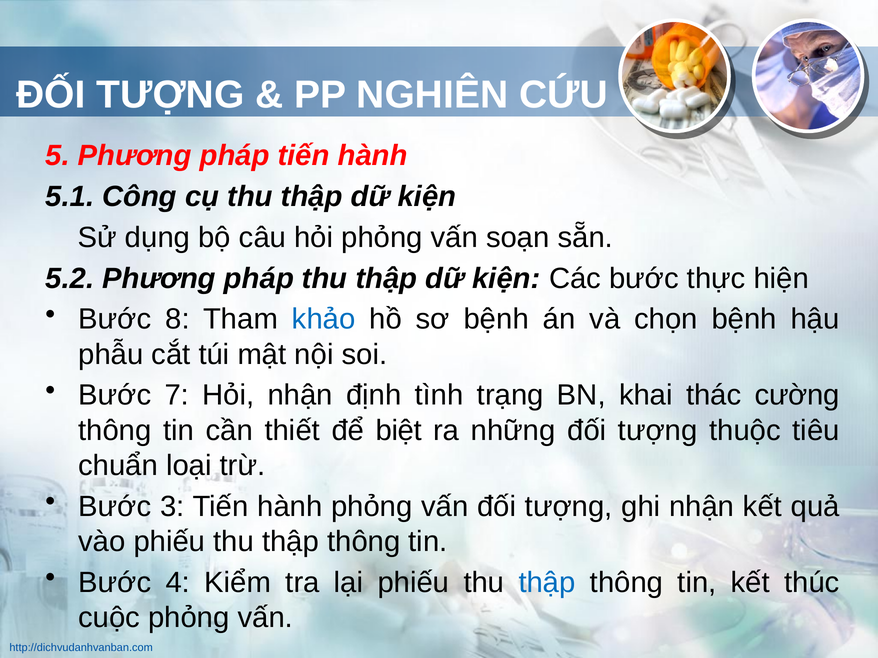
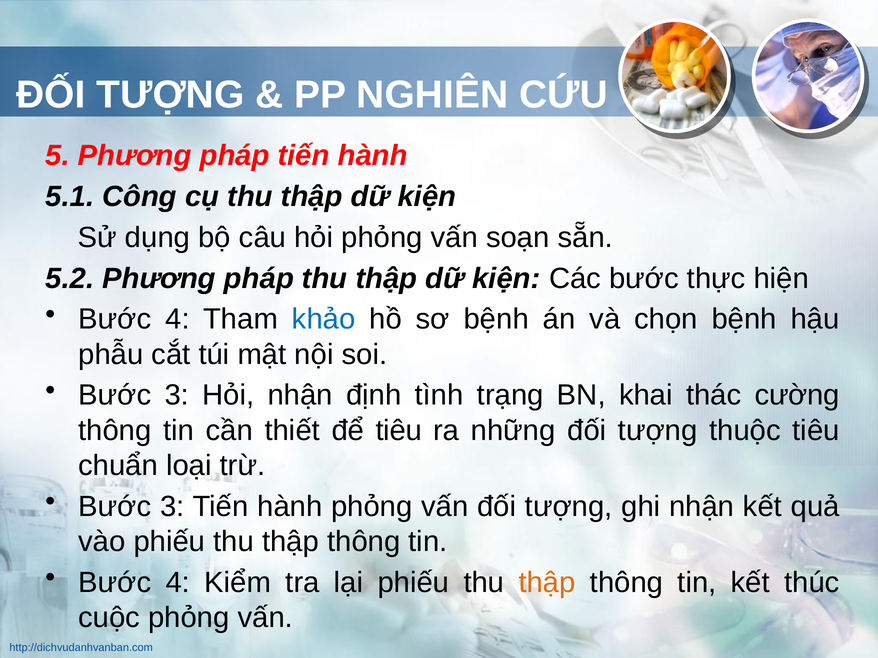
8 at (177, 320): 8 -> 4
7 at (177, 396): 7 -> 3
để biệt: biệt -> tiêu
thập at (547, 583) colour: blue -> orange
